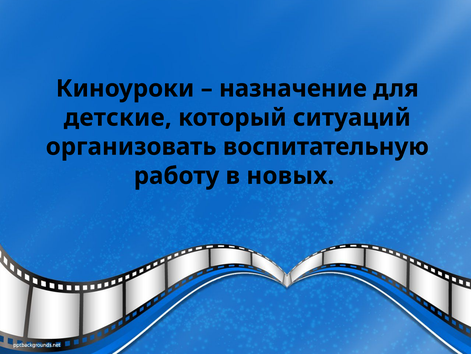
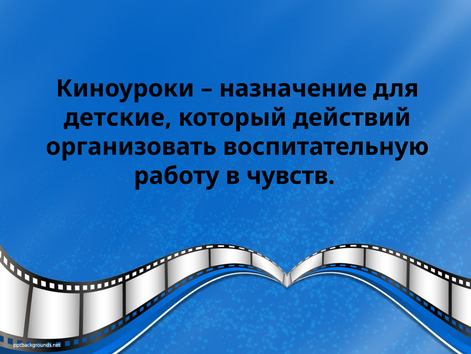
ситуаций: ситуаций -> действий
новых: новых -> чувств
